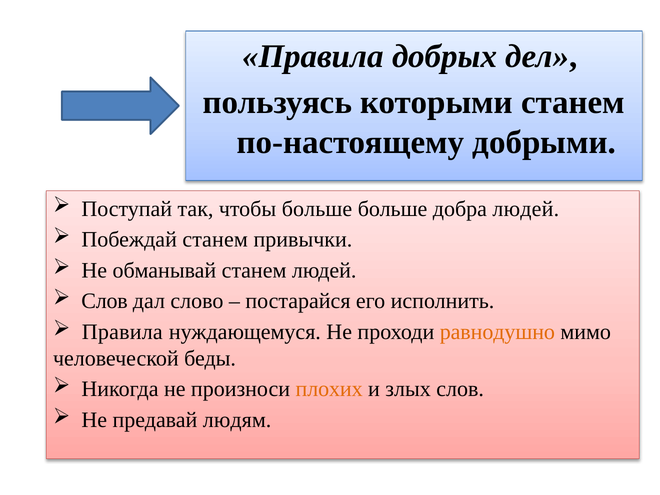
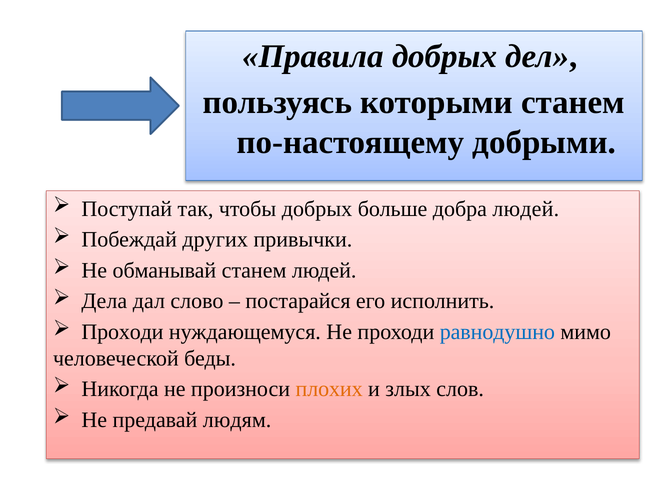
чтобы больше: больше -> добрых
Побеждай станем: станем -> других
Слов at (105, 301): Слов -> Дела
Правила at (122, 332): Правила -> Проходи
равнодушно colour: orange -> blue
